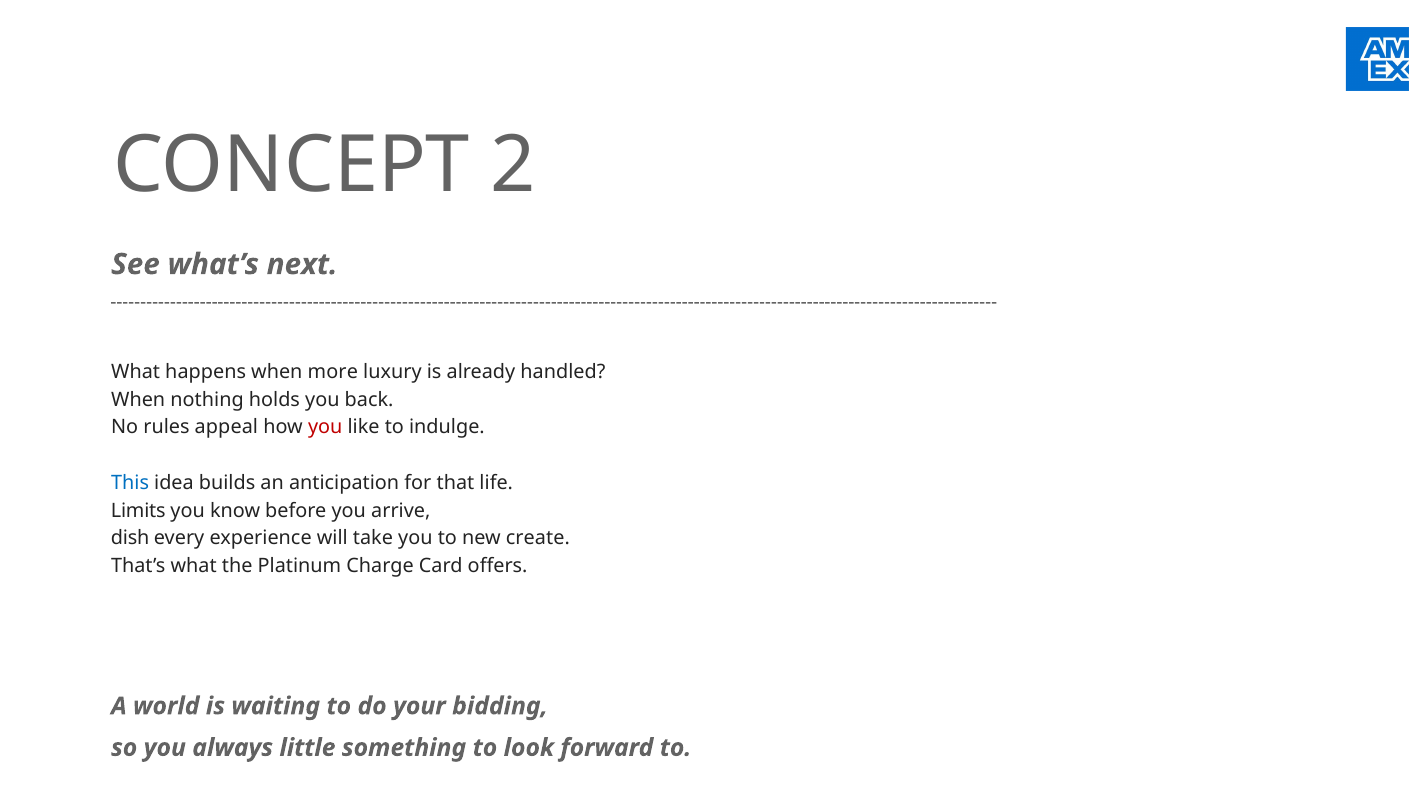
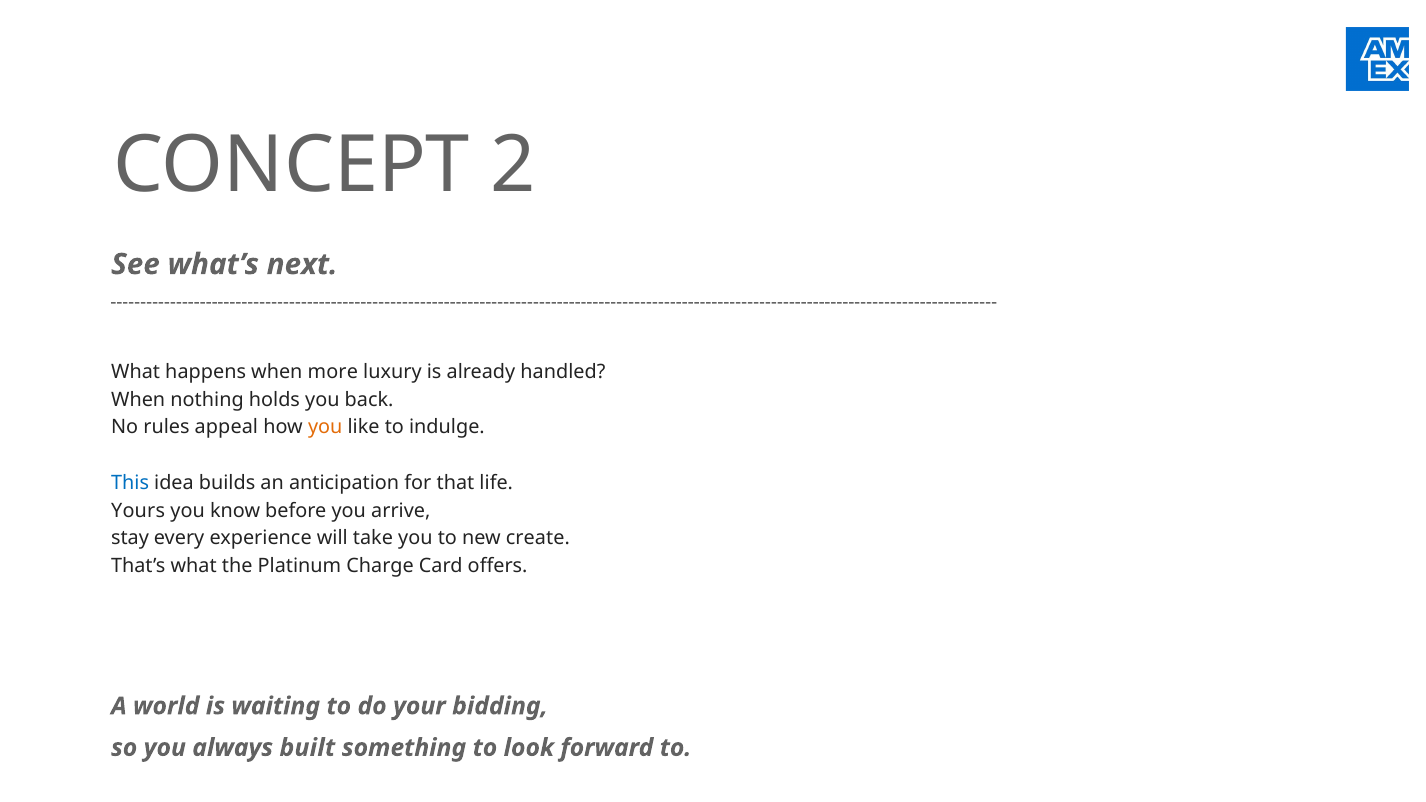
you at (325, 427) colour: red -> orange
Limits: Limits -> Yours
dish: dish -> stay
little: little -> built
